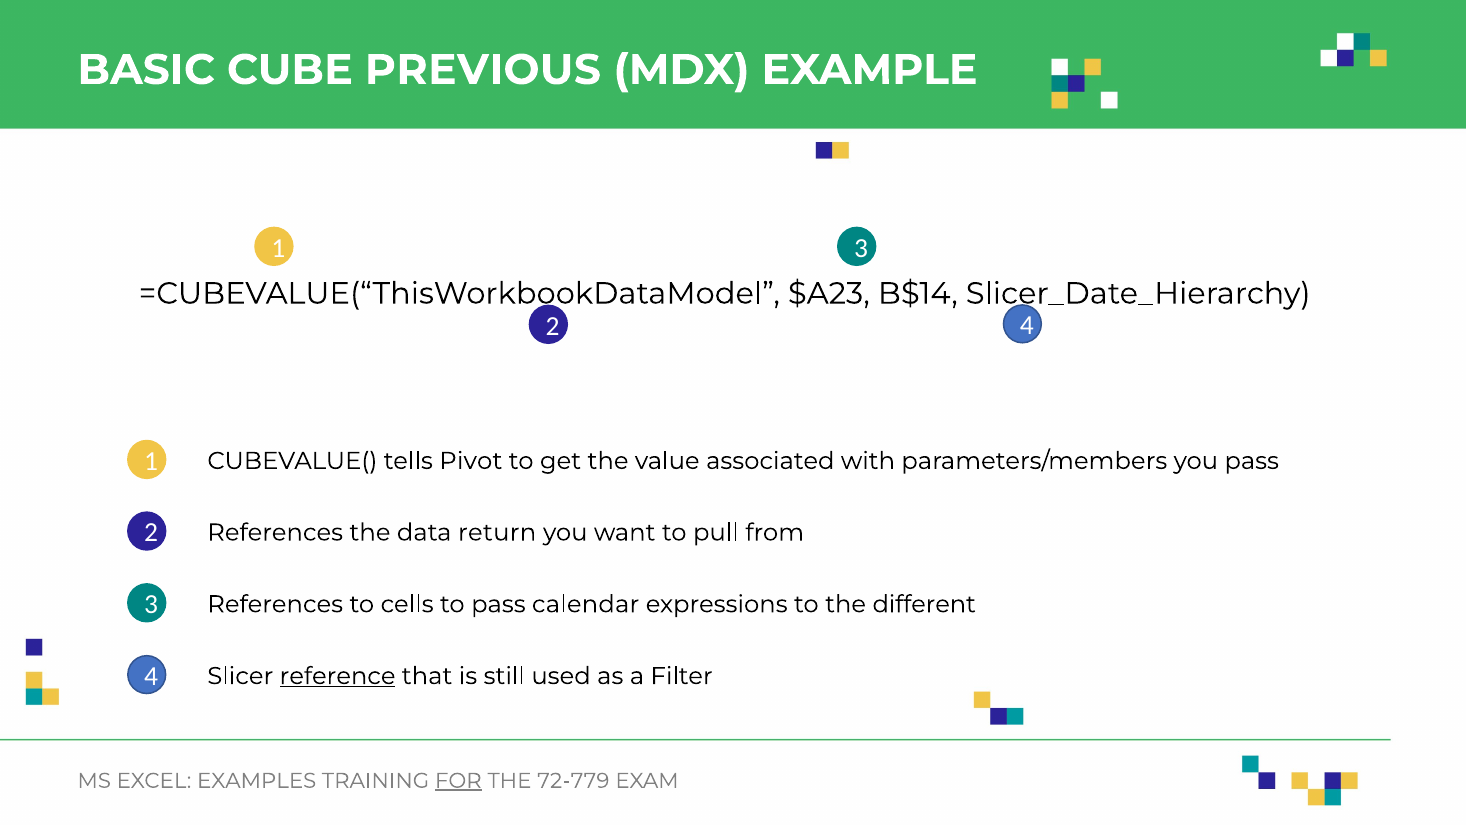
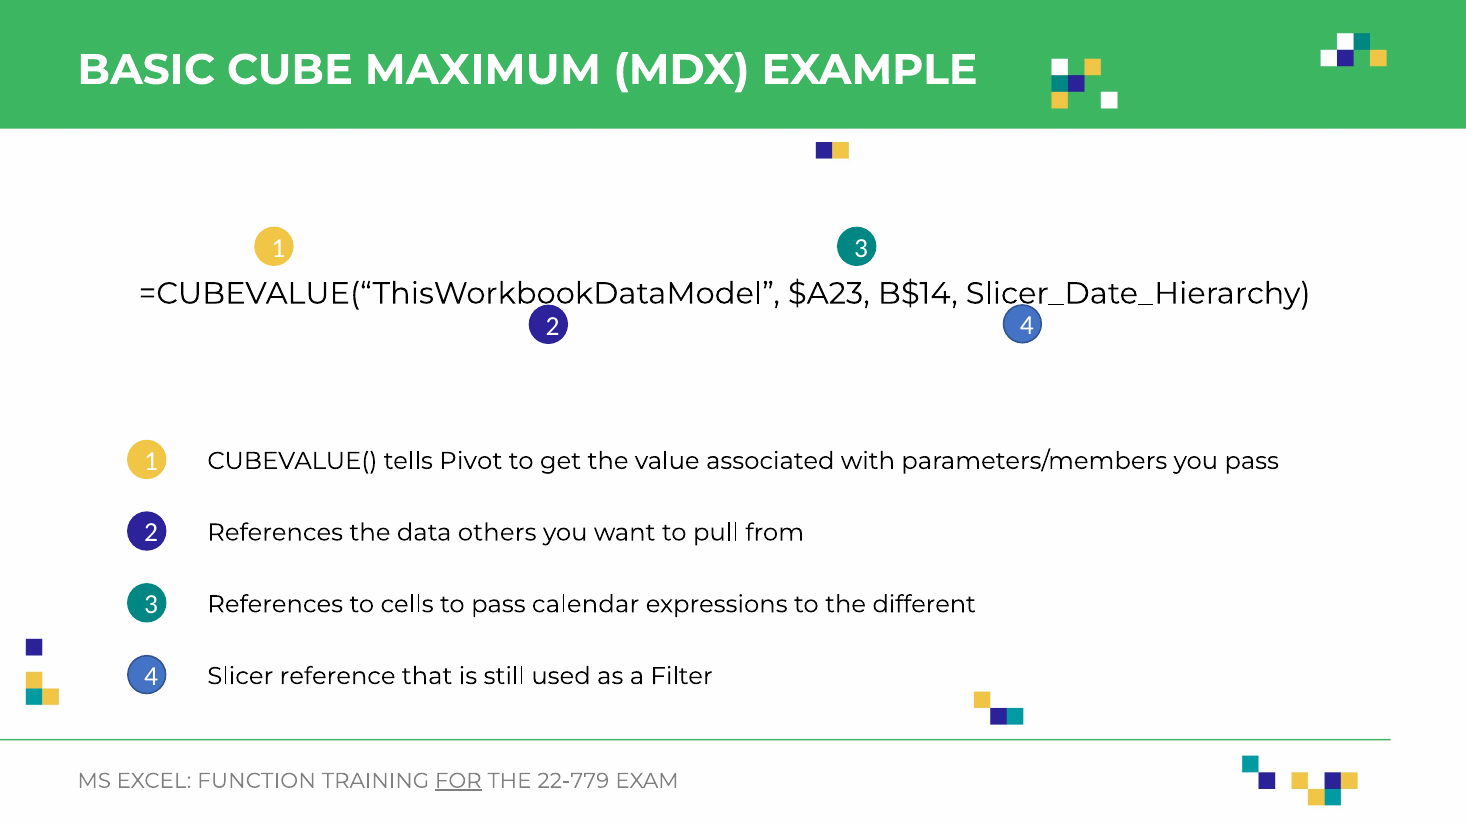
PREVIOUS: PREVIOUS -> MAXIMUM
return: return -> others
reference underline: present -> none
EXAMPLES: EXAMPLES -> FUNCTION
72-779: 72-779 -> 22-779
